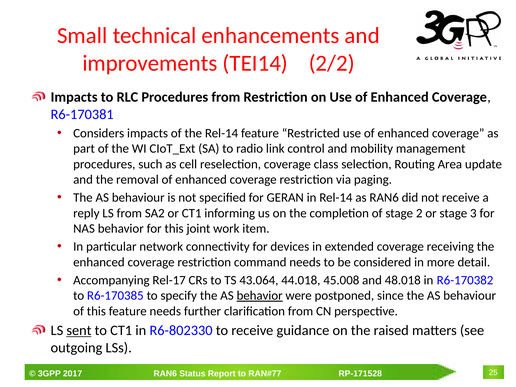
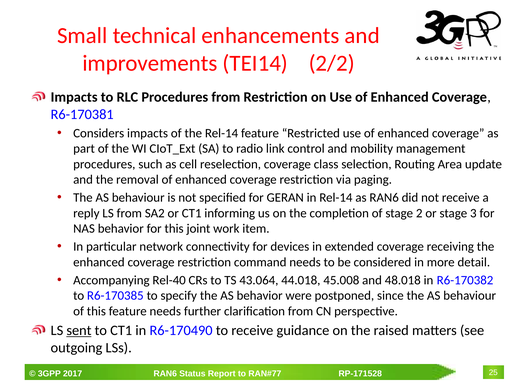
Rel-17: Rel-17 -> Rel-40
behavior at (260, 296) underline: present -> none
R6-802330: R6-802330 -> R6-170490
